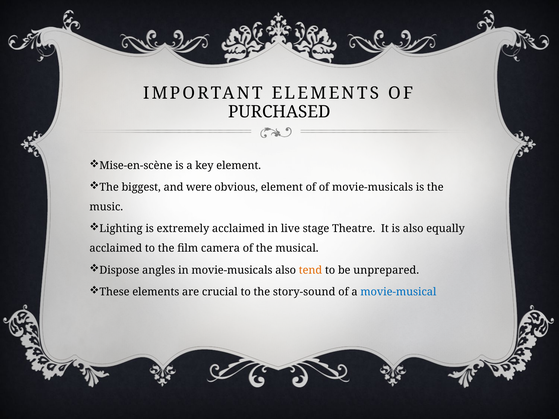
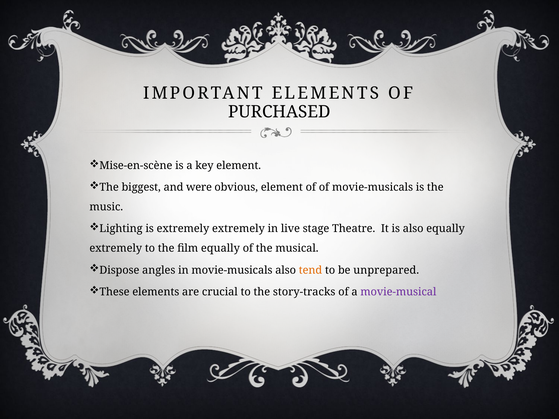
extremely acclaimed: acclaimed -> extremely
acclaimed at (116, 248): acclaimed -> extremely
film camera: camera -> equally
story-sound: story-sound -> story-tracks
movie-musical colour: blue -> purple
